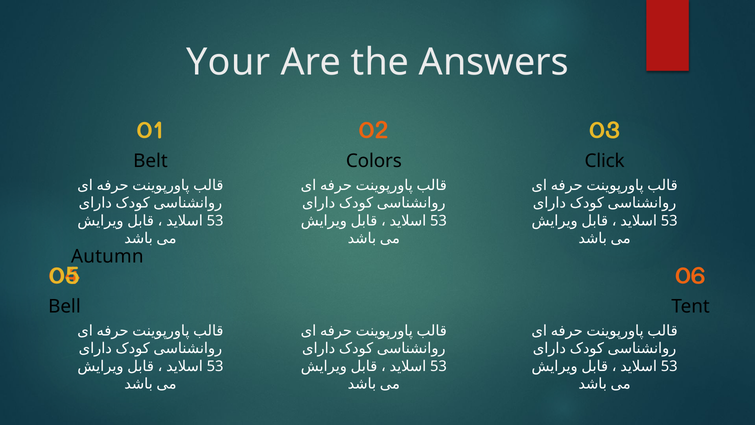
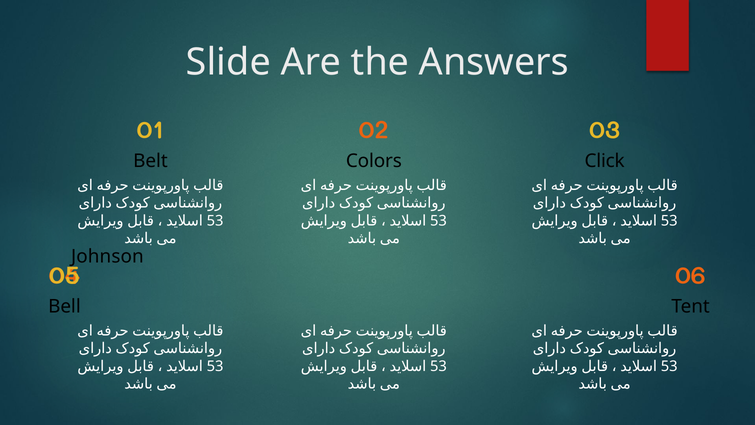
Your: Your -> Slide
Autumn: Autumn -> Johnson
